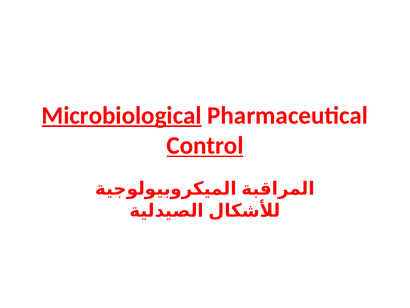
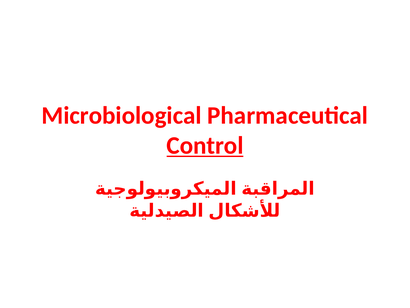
Microbiological underline: present -> none
